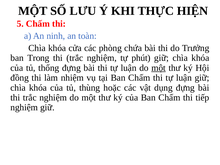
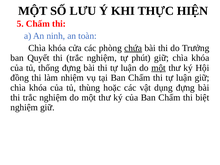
chứa underline: none -> present
Trong: Trong -> Quyết
tiếp: tiếp -> biệt
